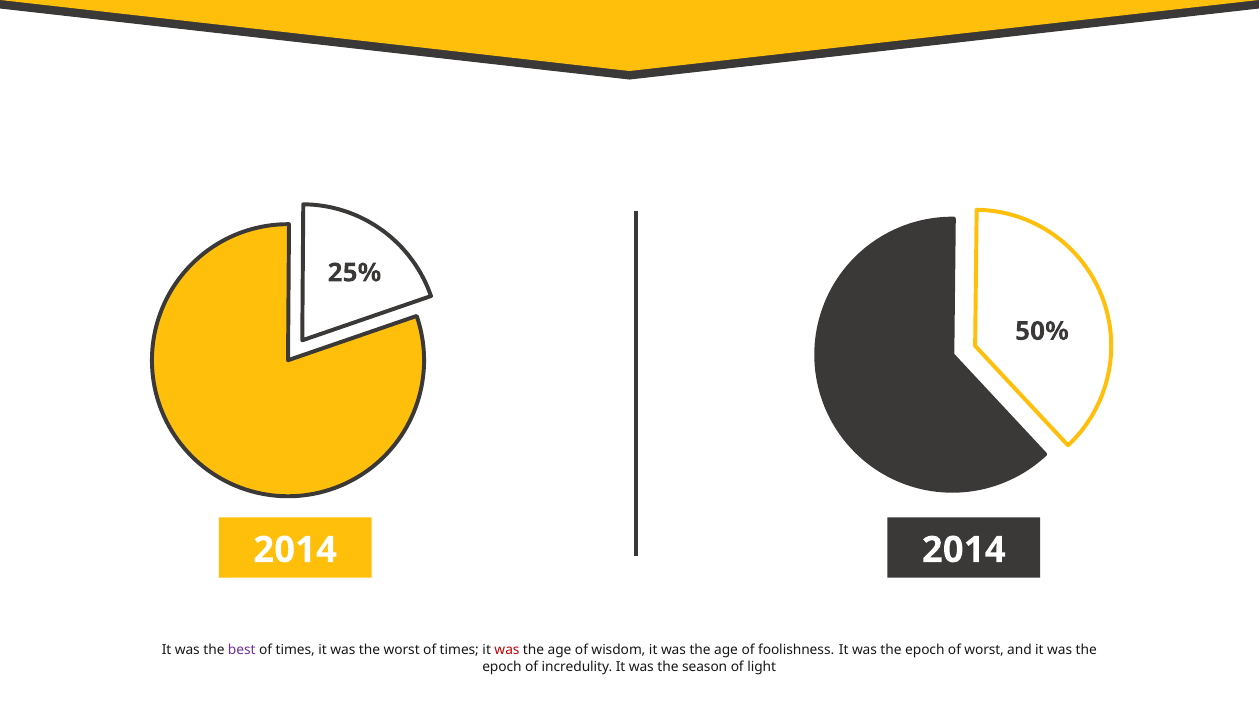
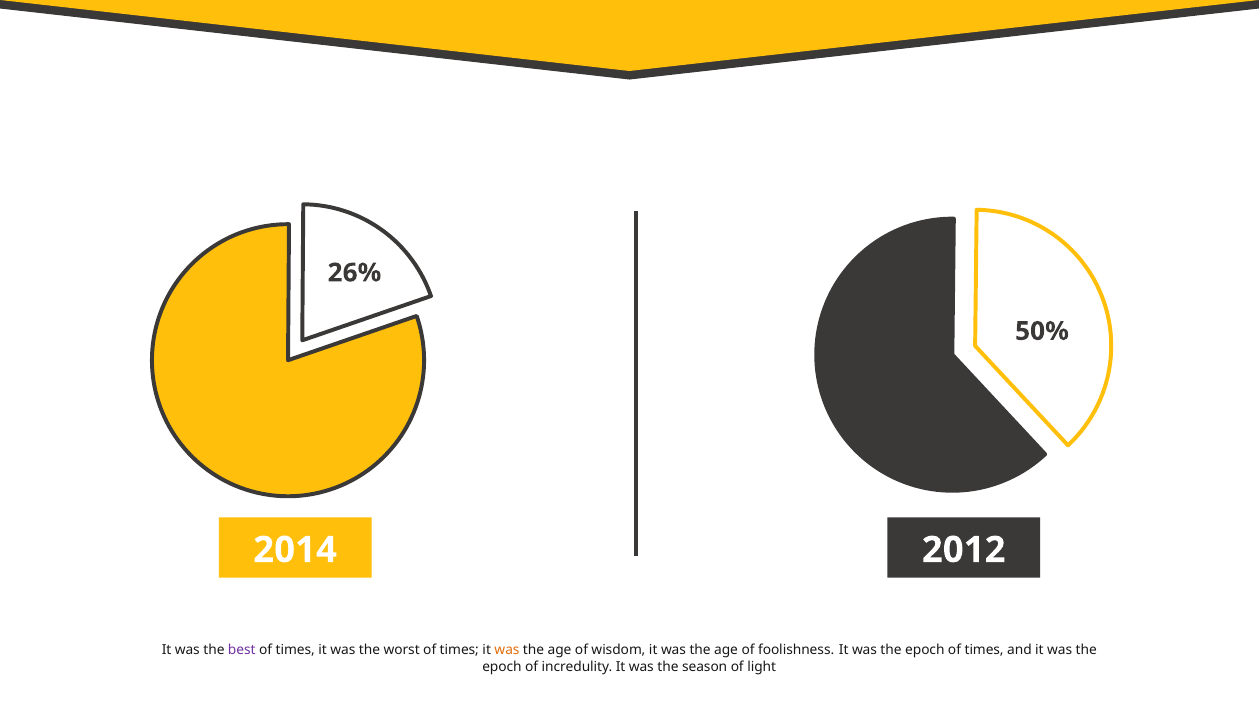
25%: 25% -> 26%
2014 2014: 2014 -> 2012
was at (507, 650) colour: red -> orange
epoch of worst: worst -> times
